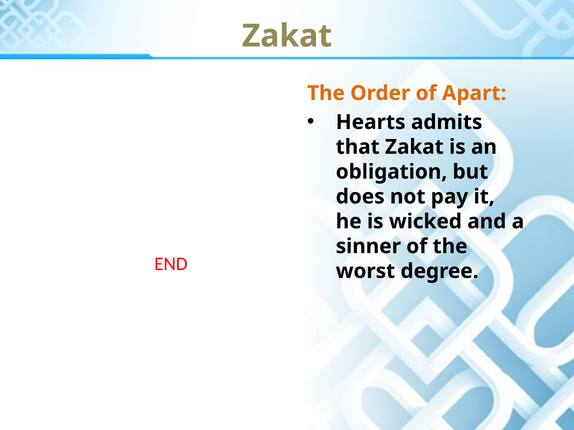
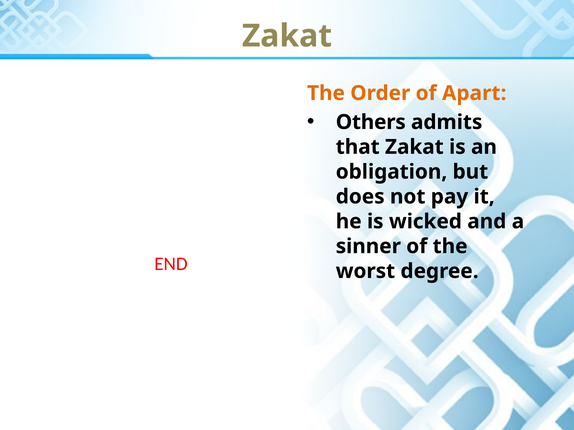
Hearts: Hearts -> Others
